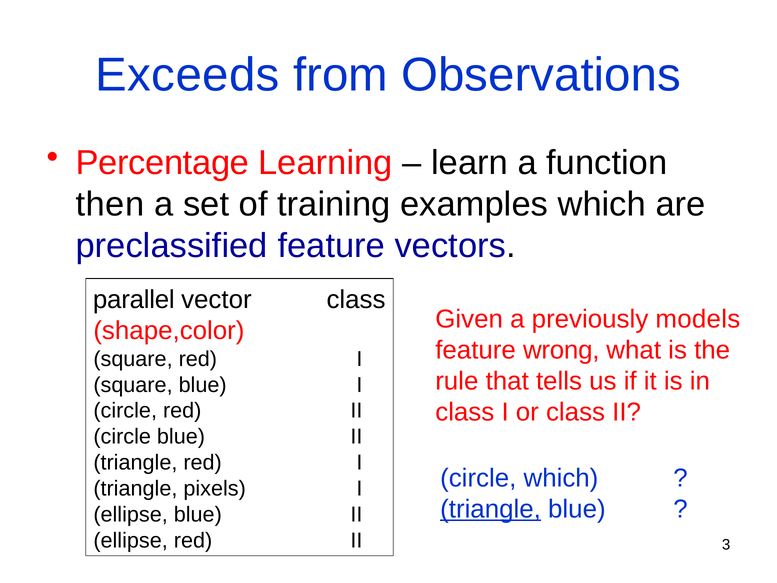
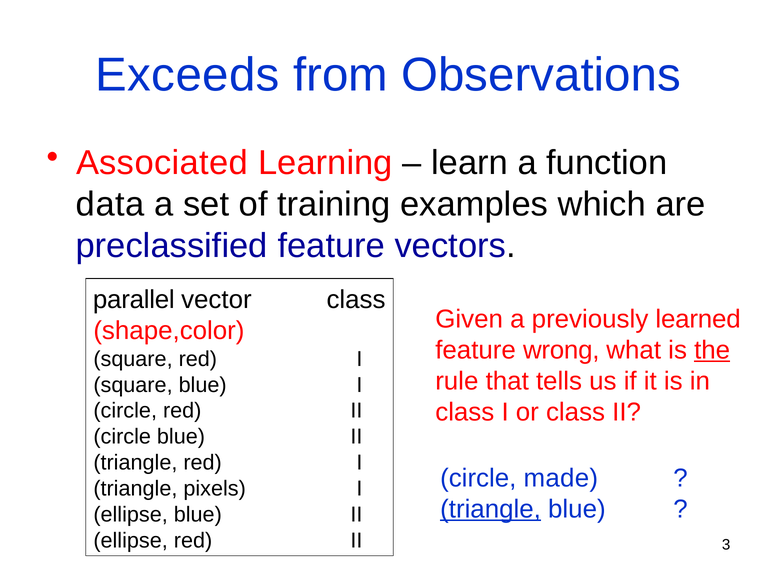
Percentage: Percentage -> Associated
then: then -> data
models: models -> learned
the underline: none -> present
circle which: which -> made
